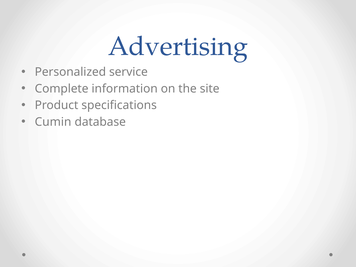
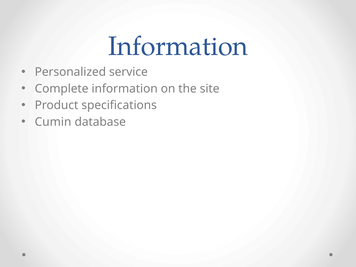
Advertising at (178, 46): Advertising -> Information
